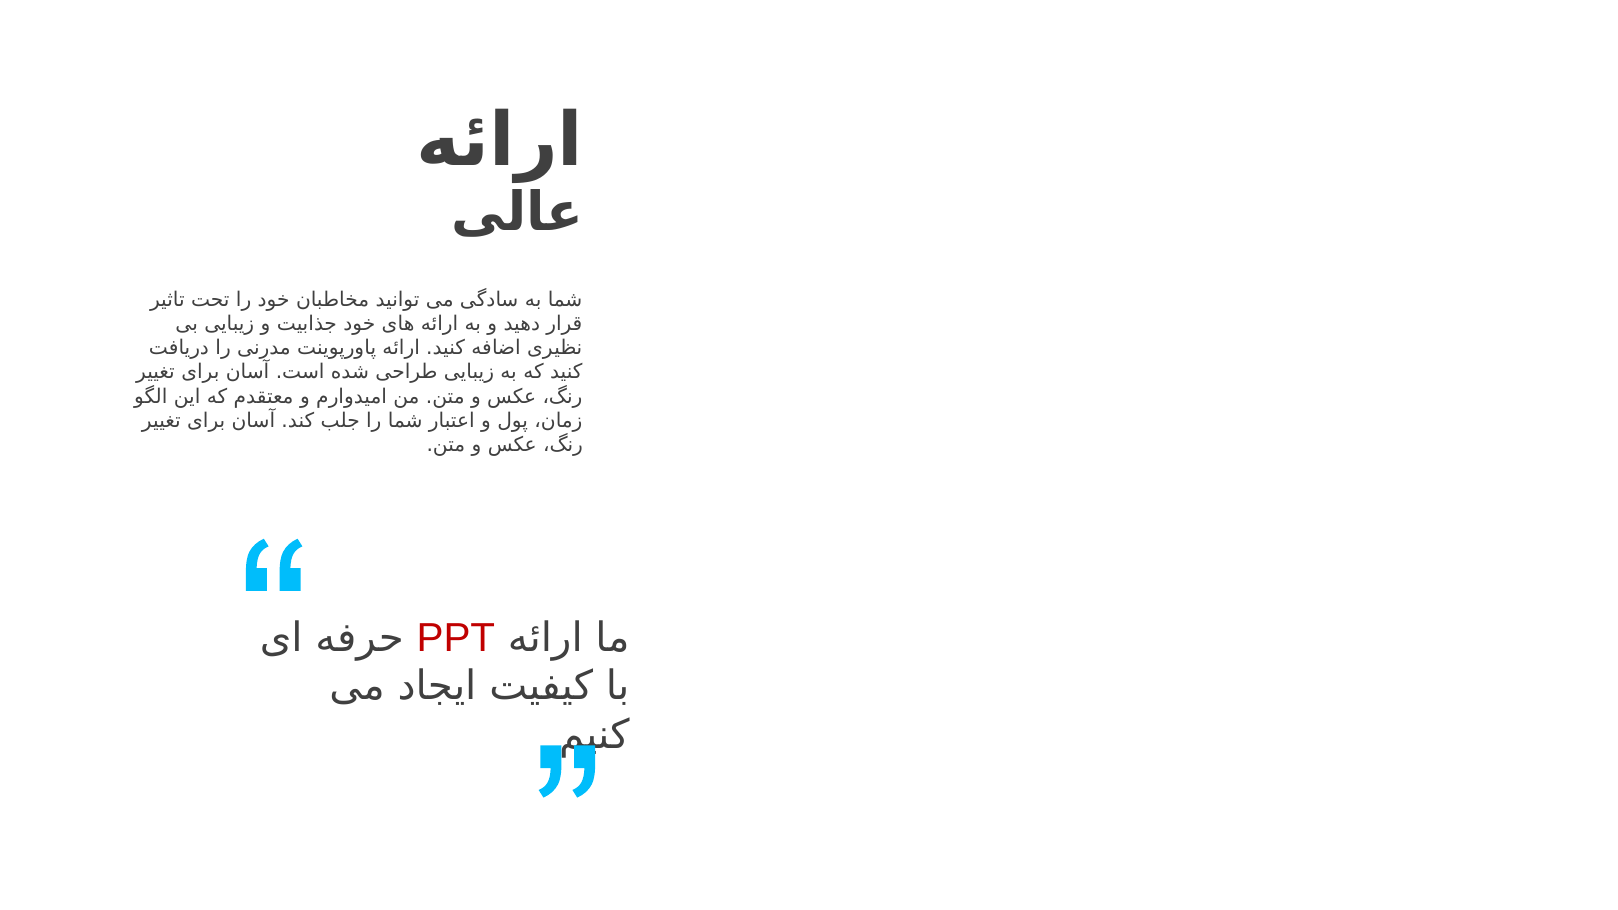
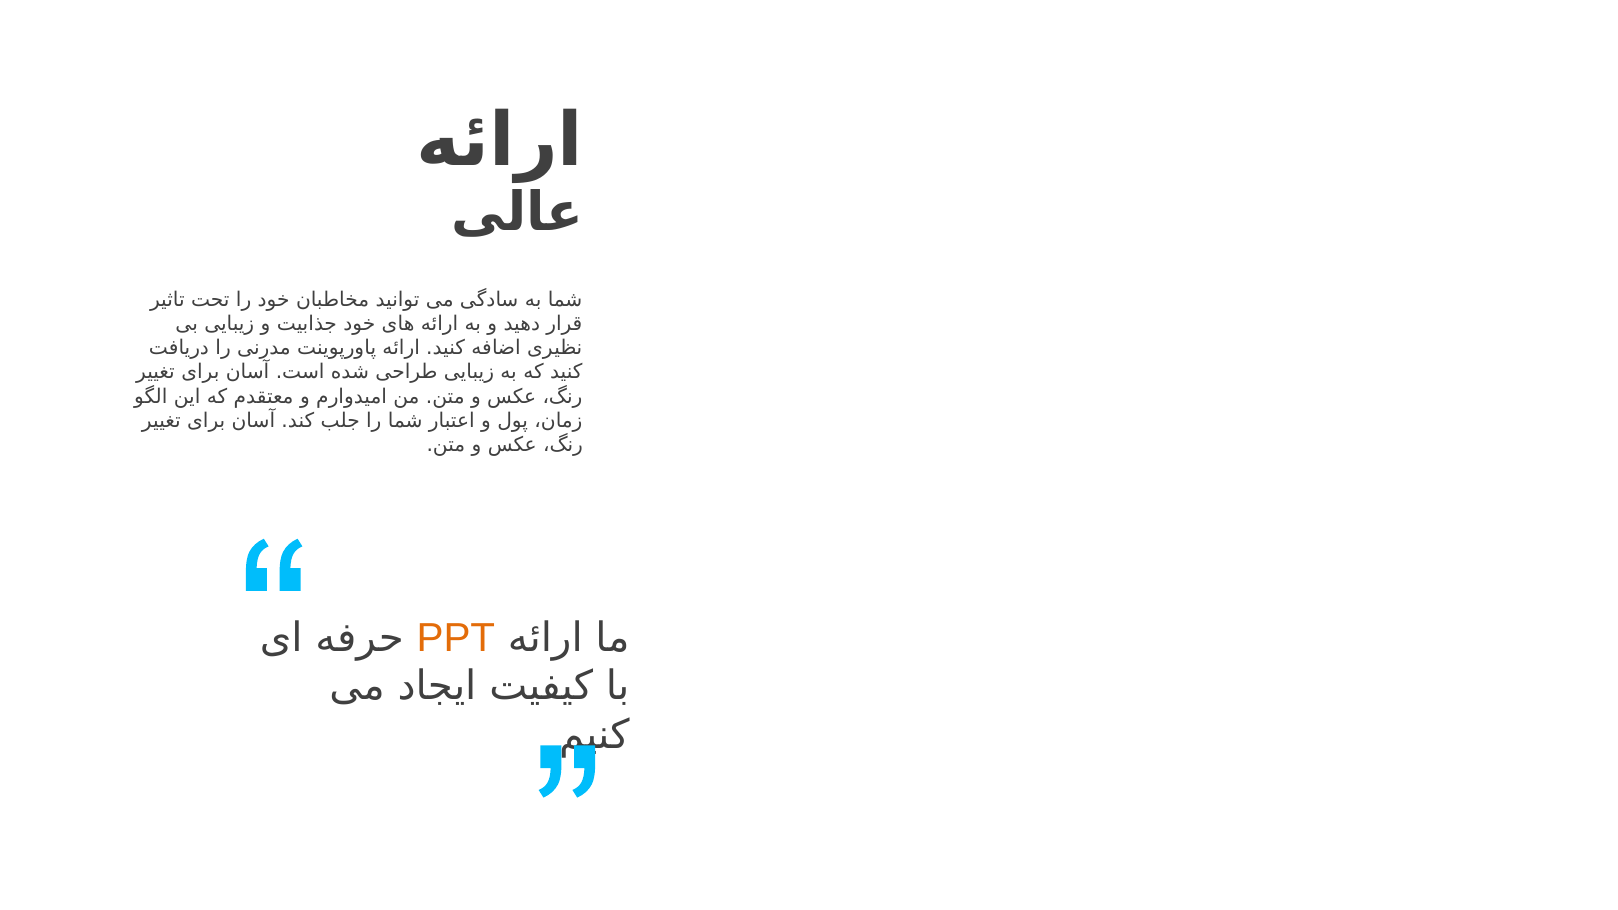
PPT colour: red -> orange
